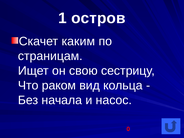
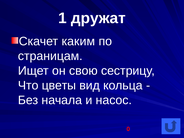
остров: остров -> дружат
раком: раком -> цветы
